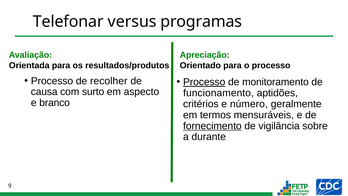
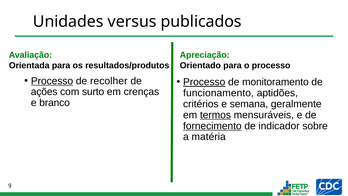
Telefonar: Telefonar -> Unidades
programas: programas -> publicados
Processo at (52, 81) underline: none -> present
causa: causa -> ações
aspecto: aspecto -> crenças
número: número -> semana
termos underline: none -> present
vigilância: vigilância -> indicador
durante: durante -> matéria
